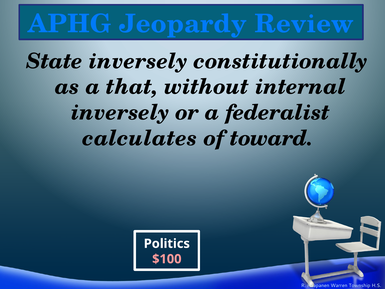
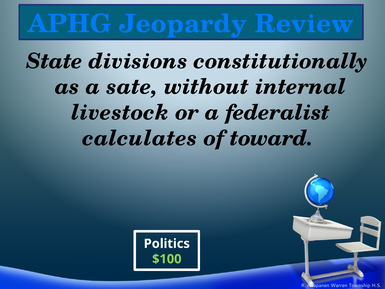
State inversely: inversely -> divisions
that: that -> sate
inversely at (120, 112): inversely -> livestock
$100 colour: pink -> light green
